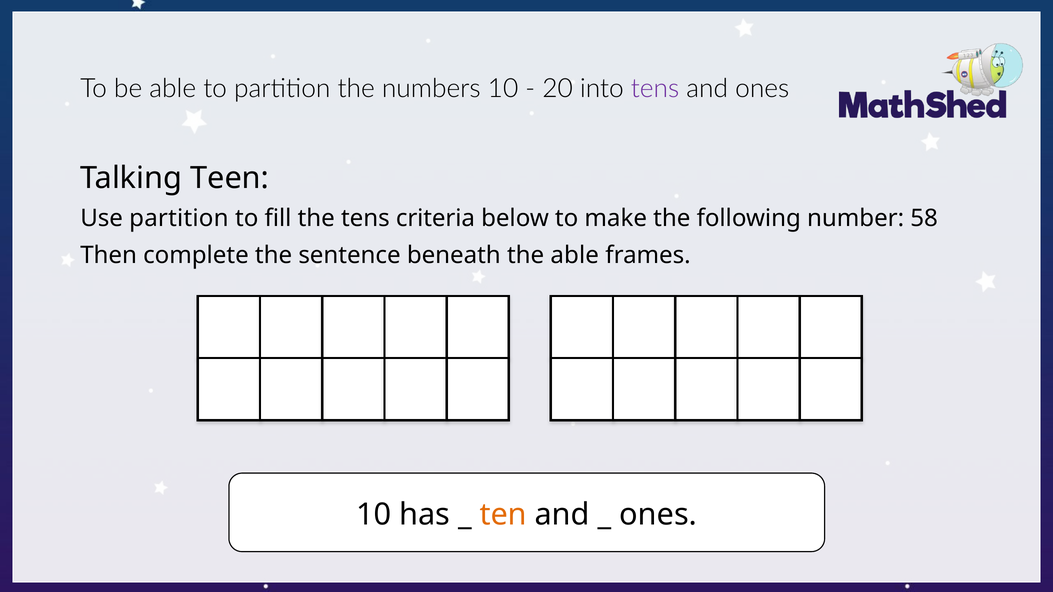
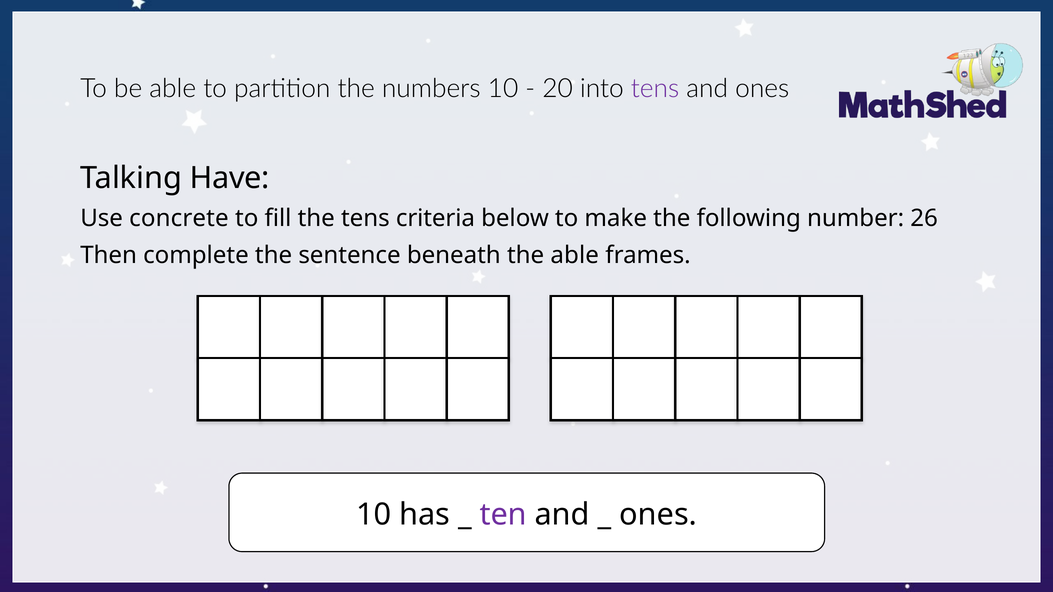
Teen: Teen -> Have
Use partition: partition -> concrete
58: 58 -> 26
ten colour: orange -> purple
